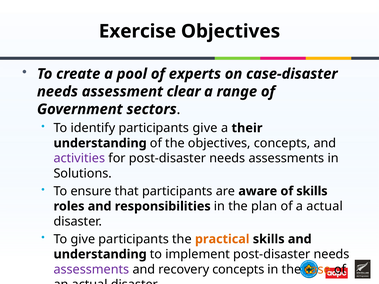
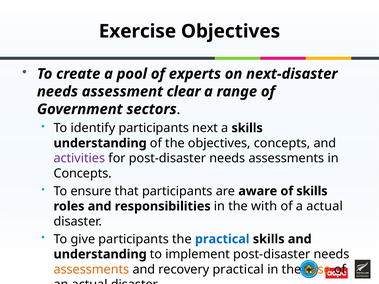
case-disaster: case-disaster -> next-disaster
participants give: give -> next
a their: their -> skills
Solutions at (83, 174): Solutions -> Concepts
plan: plan -> with
practical at (222, 239) colour: orange -> blue
assessments at (91, 270) colour: purple -> orange
recovery concepts: concepts -> practical
